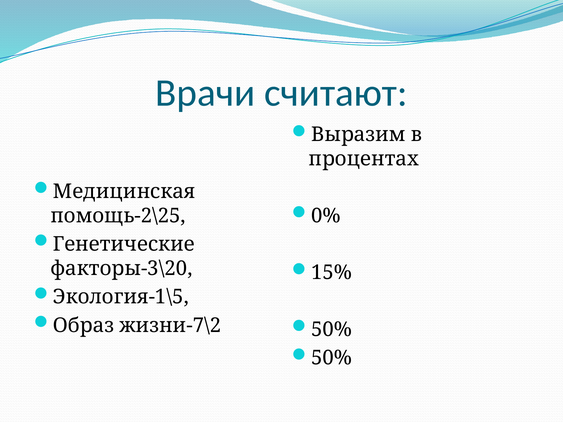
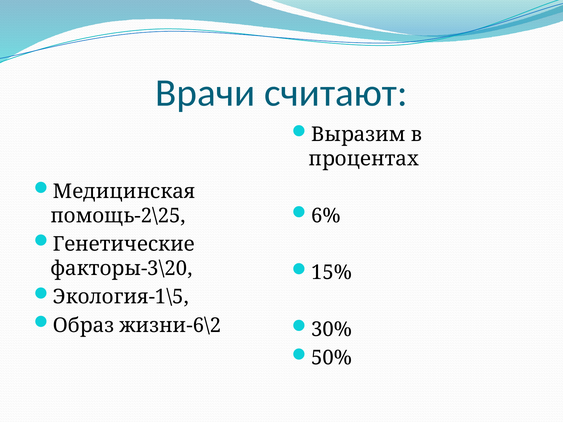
0%: 0% -> 6%
жизни-7\2: жизни-7\2 -> жизни-6\2
50% at (332, 330): 50% -> 30%
